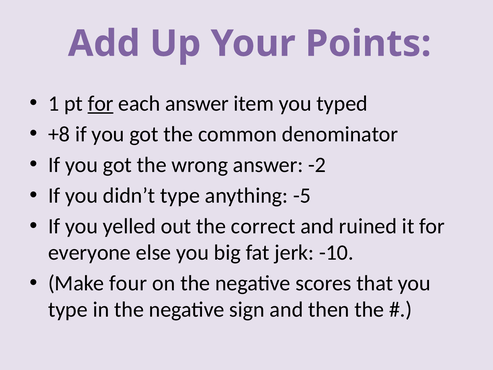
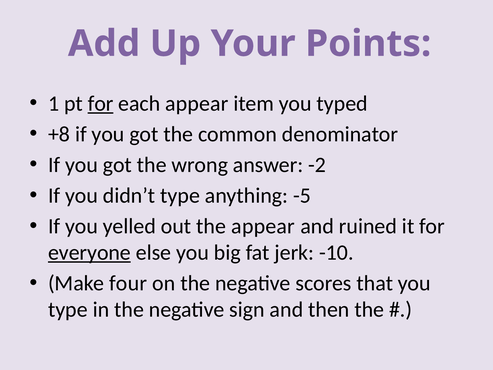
each answer: answer -> appear
the correct: correct -> appear
everyone underline: none -> present
